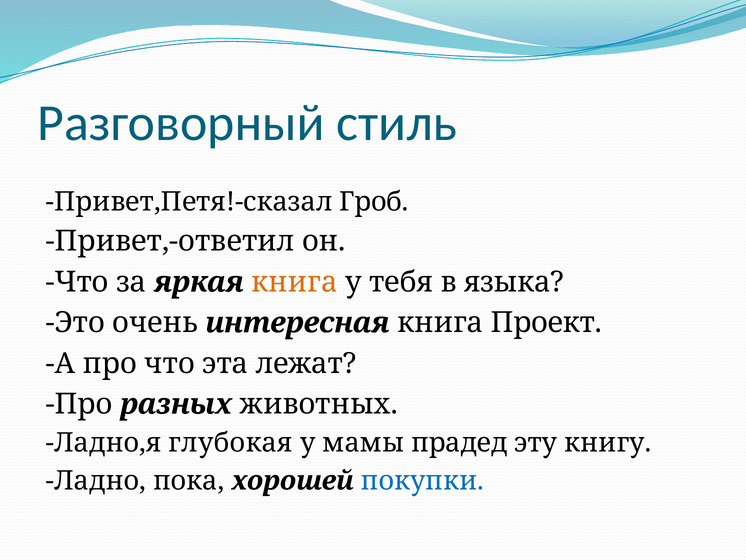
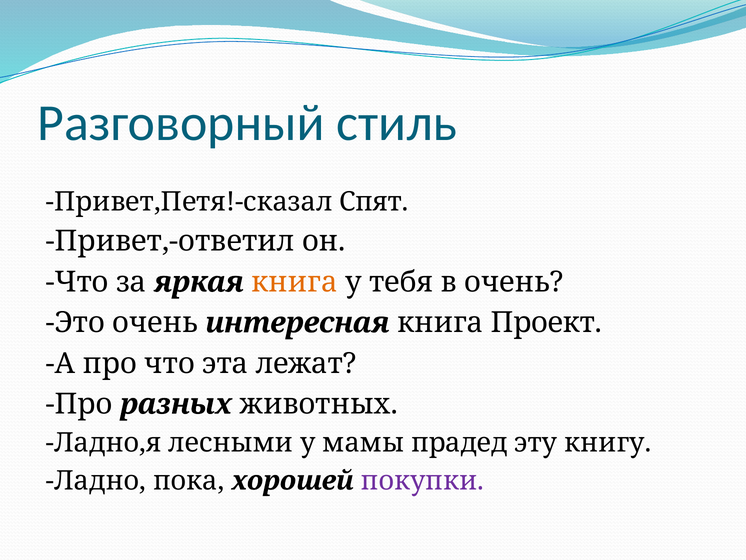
Гроб: Гроб -> Спят
в языка: языка -> очень
глубокая: глубокая -> лесными
покупки colour: blue -> purple
